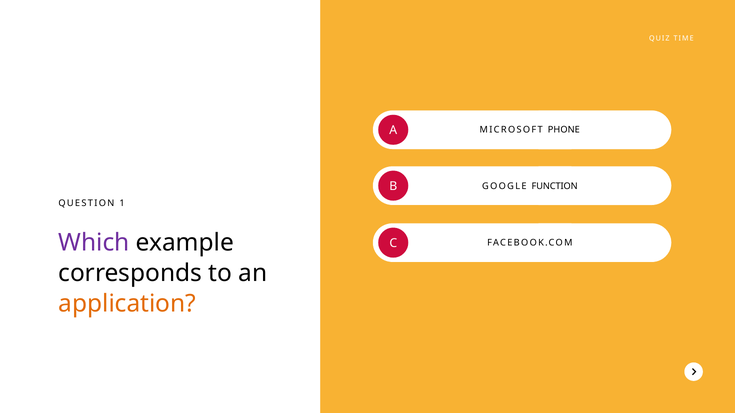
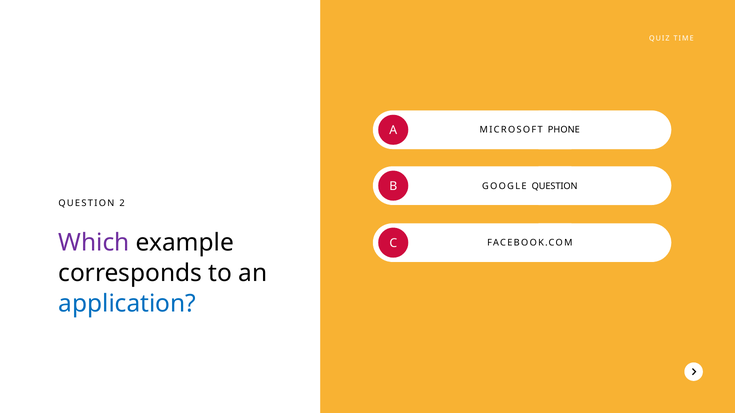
GOOGLE FUNCTION: FUNCTION -> QUESTION
1: 1 -> 2
application colour: orange -> blue
